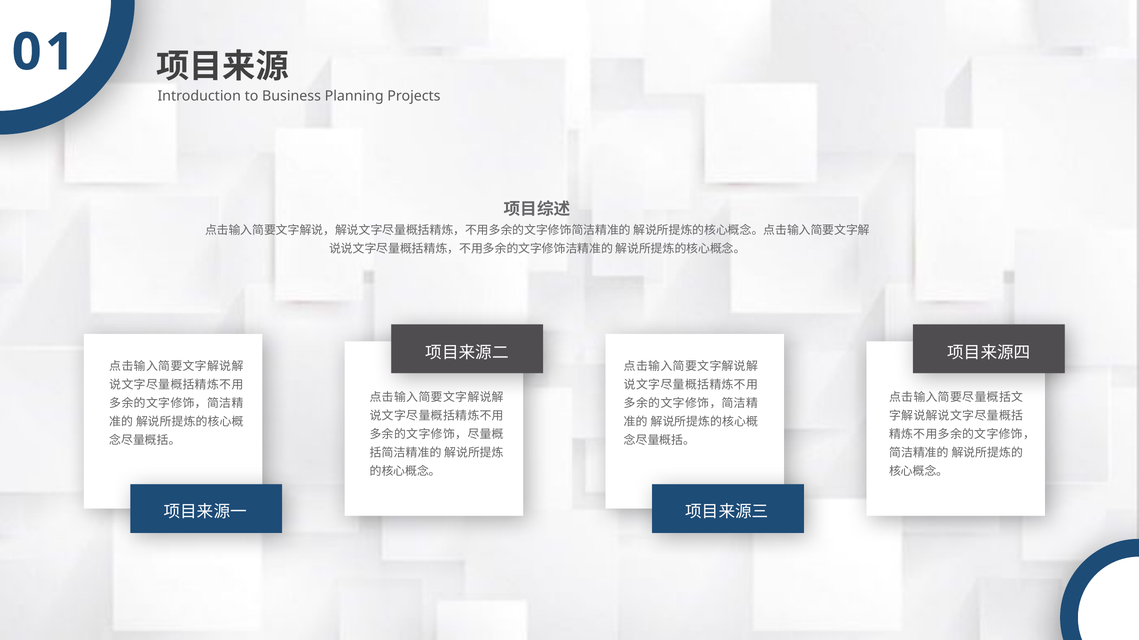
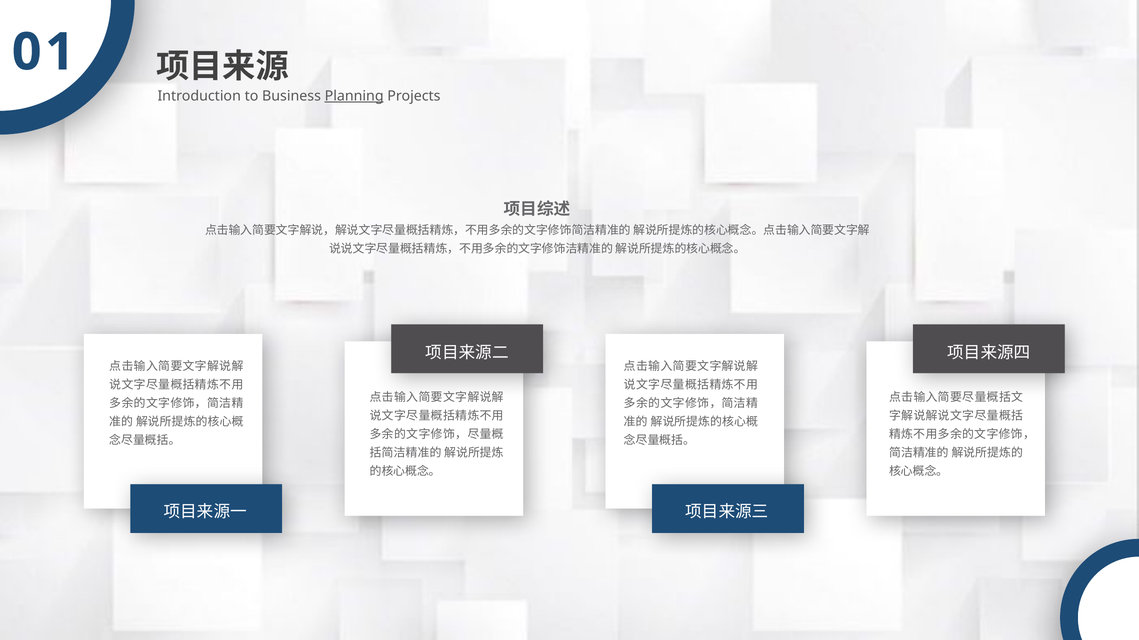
Planning underline: none -> present
